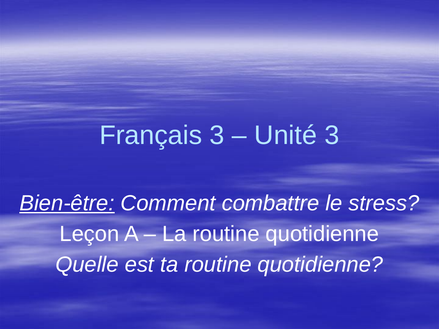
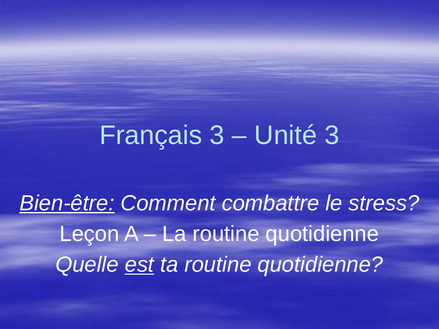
est underline: none -> present
